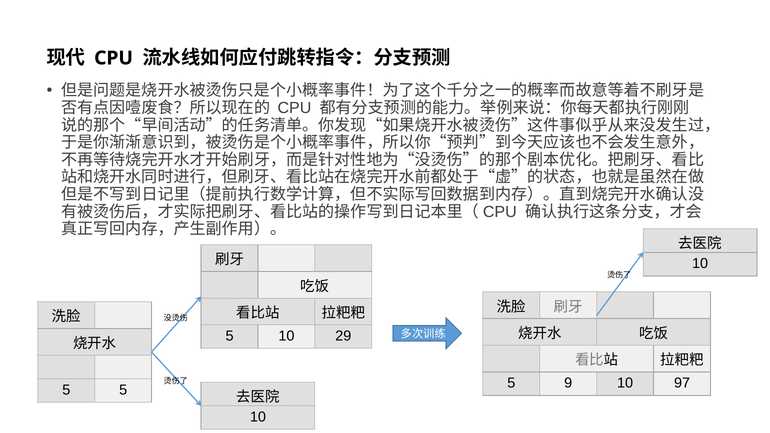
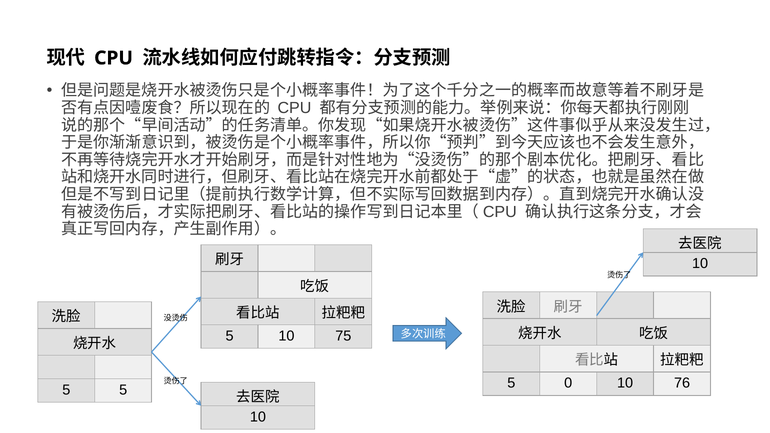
29: 29 -> 75
9: 9 -> 0
97: 97 -> 76
